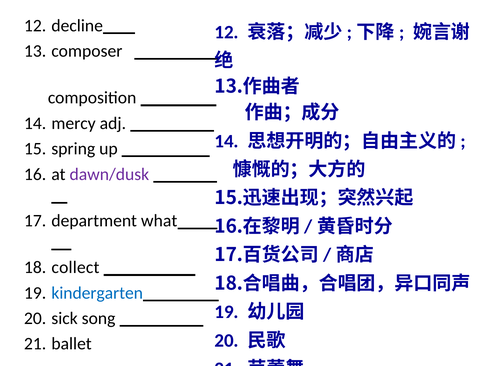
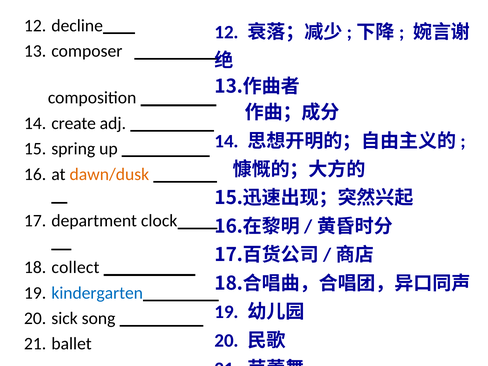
mercy: mercy -> create
dawn/dusk colour: purple -> orange
what: what -> clock
